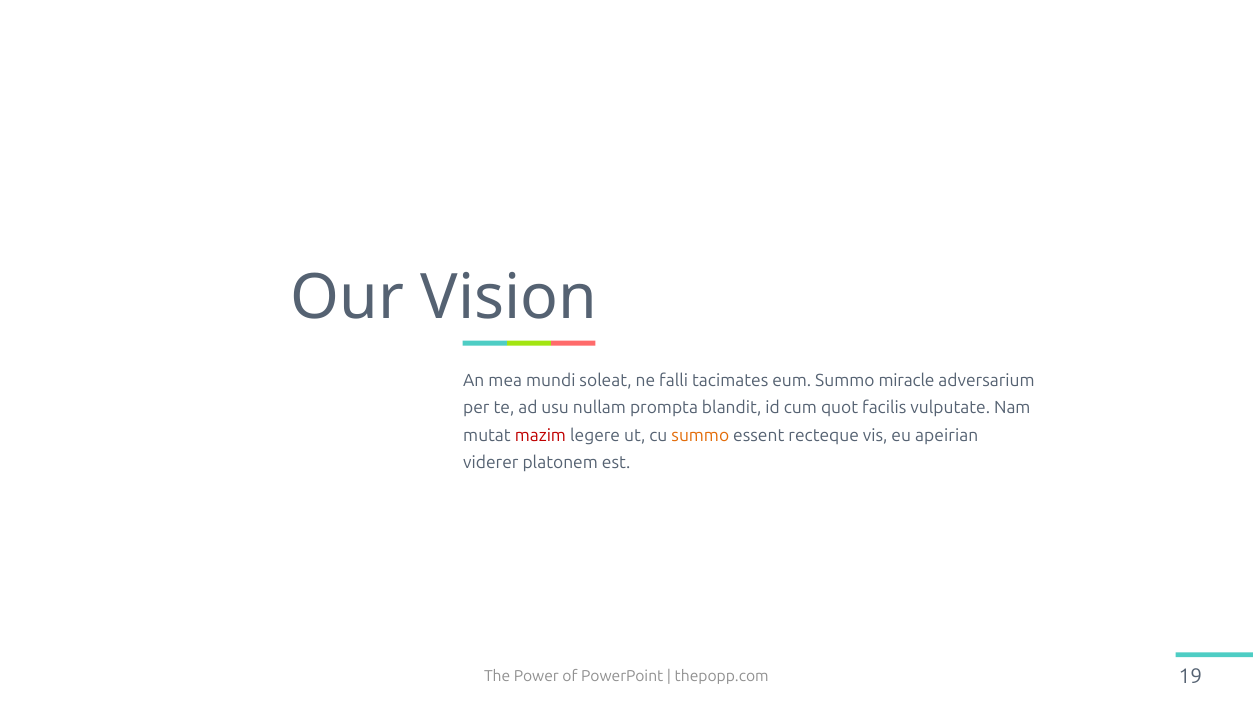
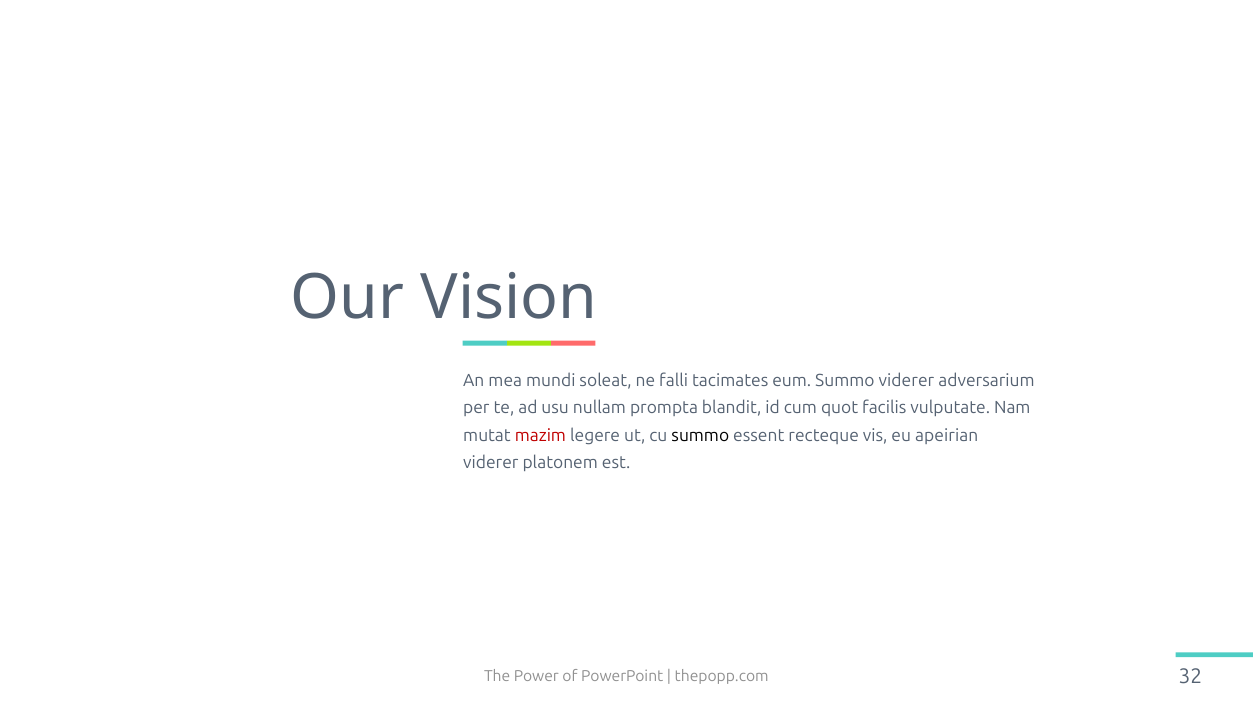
Summo miracle: miracle -> viderer
summo at (700, 435) colour: orange -> black
19: 19 -> 32
